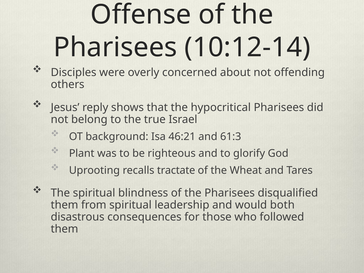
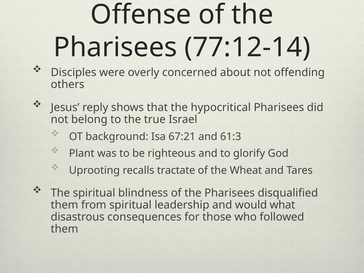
10:12-14: 10:12-14 -> 77:12-14
46:21: 46:21 -> 67:21
both: both -> what
